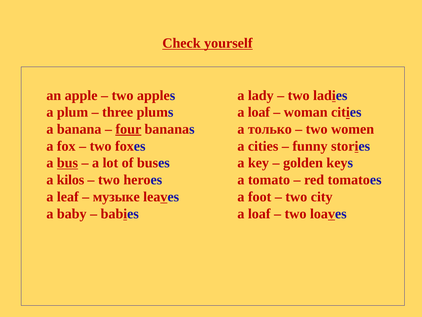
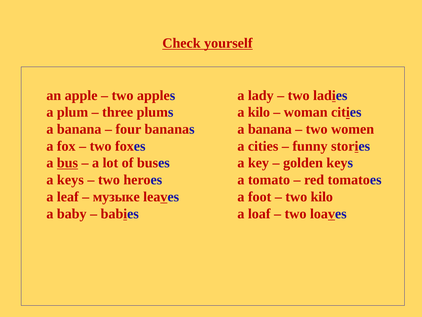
loaf at (259, 112): loaf -> kilo
four underline: present -> none
только at (270, 129): только -> banana
a kilos: kilos -> keys
two city: city -> kilo
